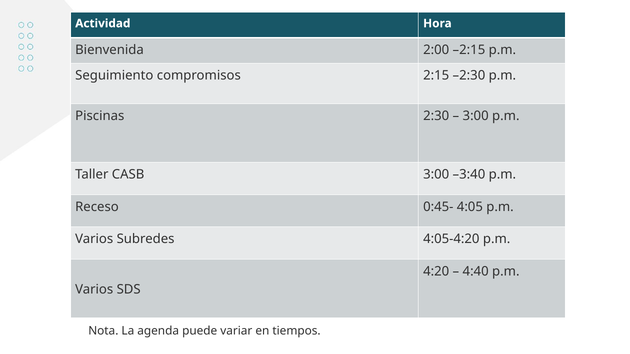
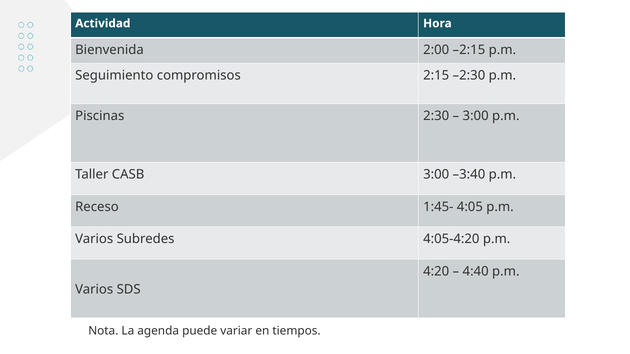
0:45-: 0:45- -> 1:45-
